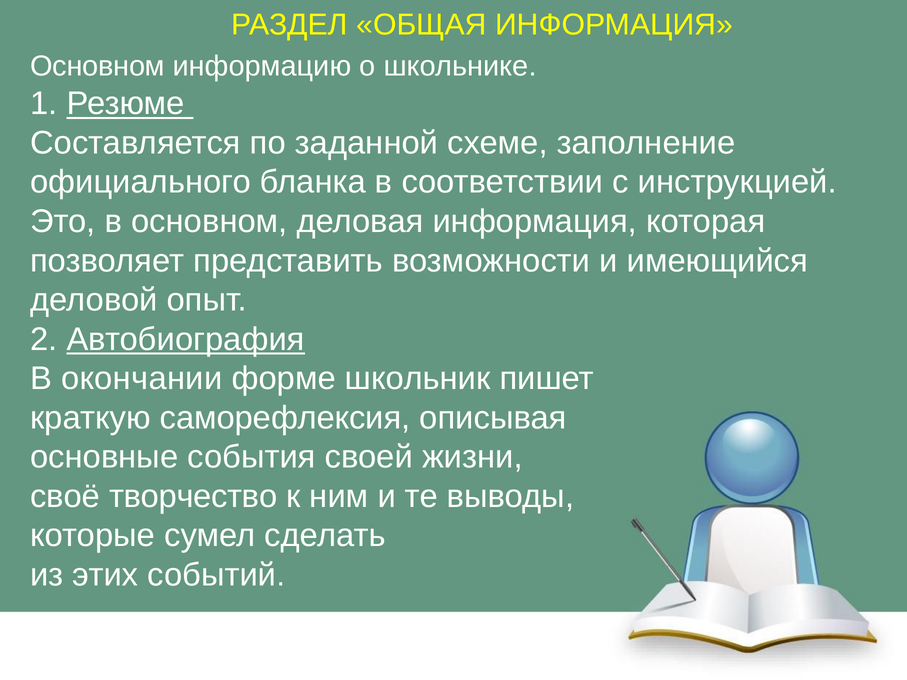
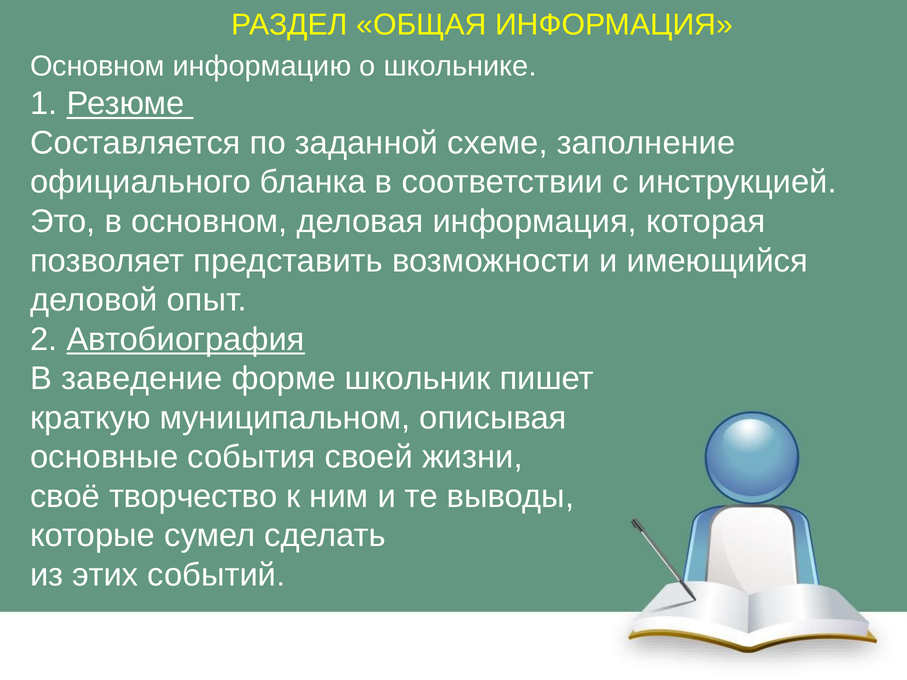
окончании: окончании -> заведение
саморефлексия: саморефлексия -> муниципальном
